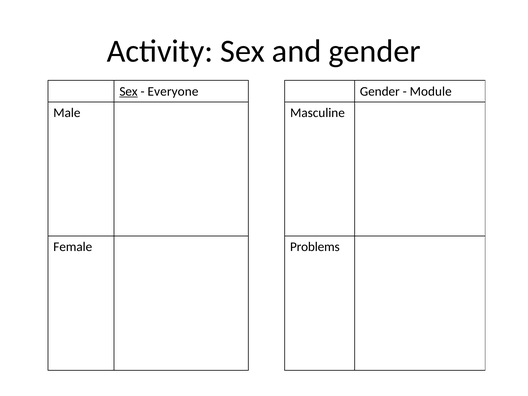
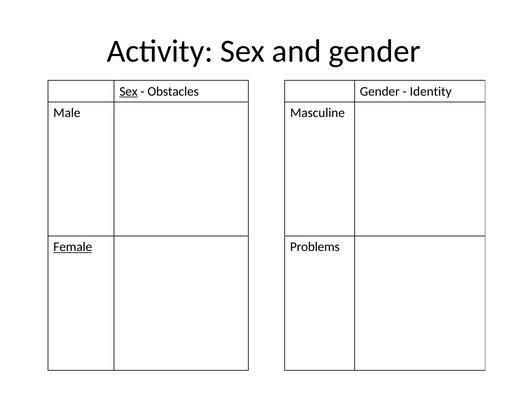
Everyone: Everyone -> Obstacles
Module: Module -> Identity
Female underline: none -> present
